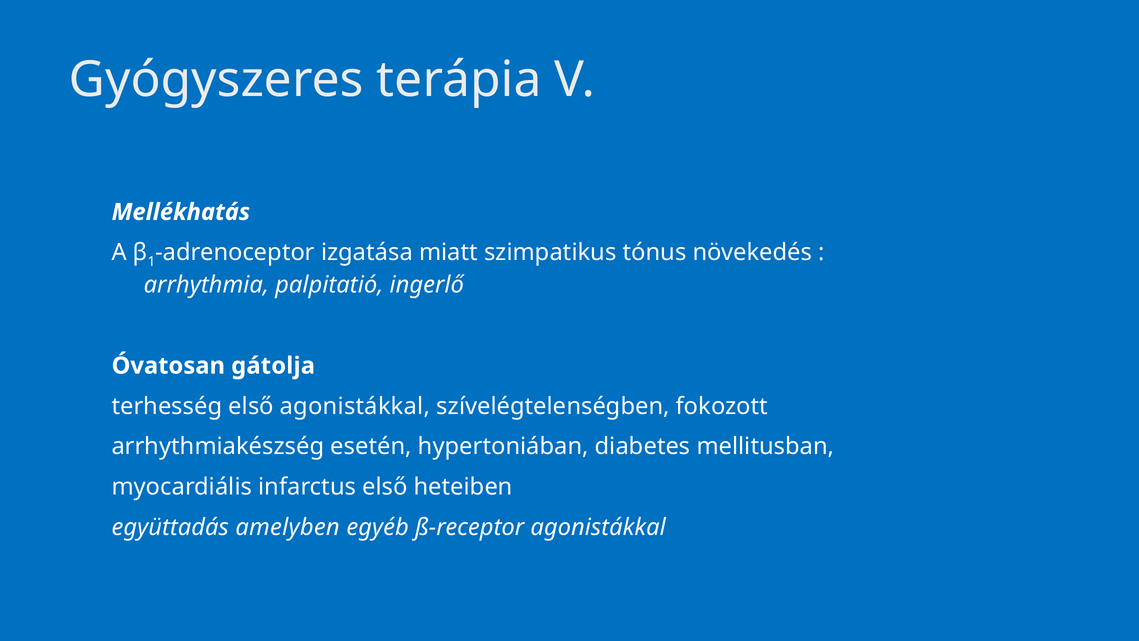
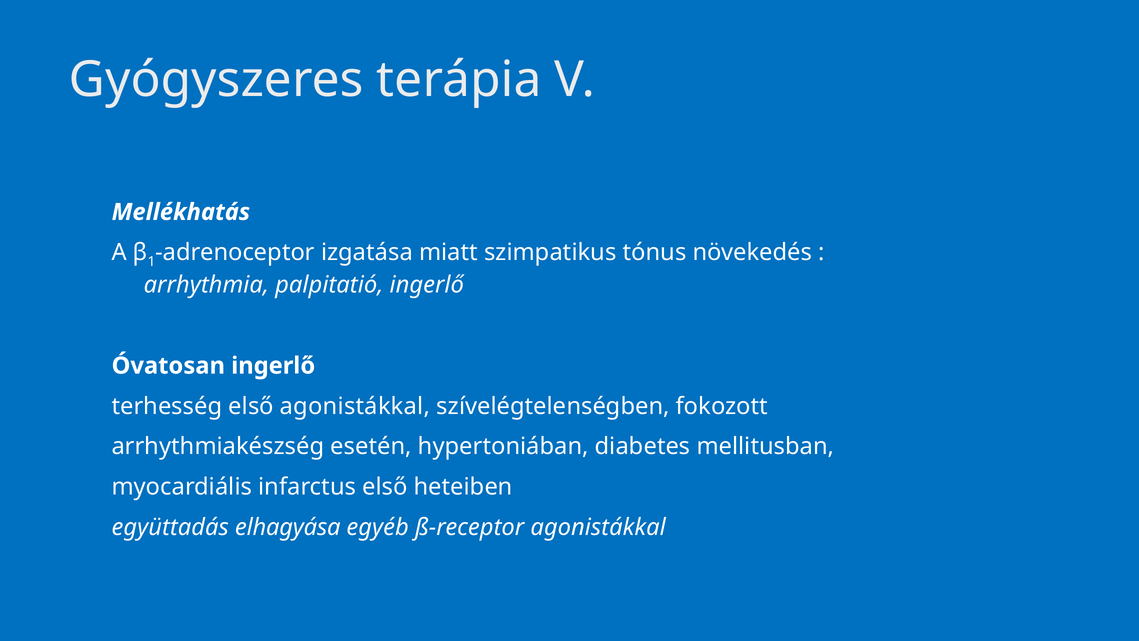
Óvatosan gátolja: gátolja -> ingerlő
amelyben: amelyben -> elhagyása
